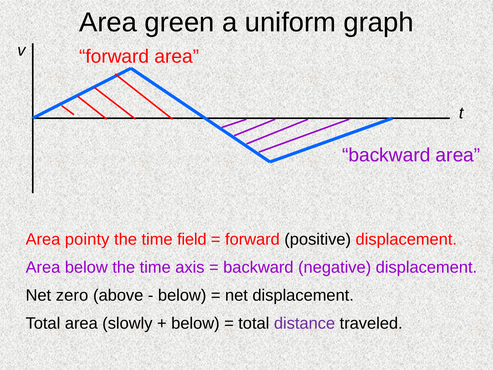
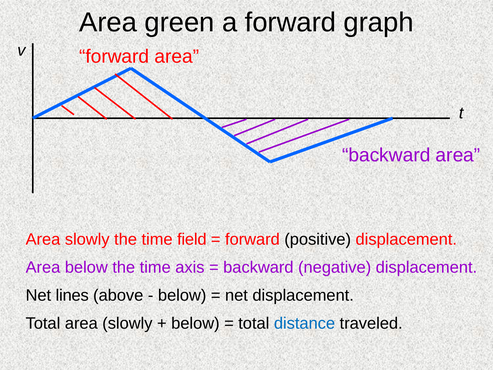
a uniform: uniform -> forward
pointy at (87, 239): pointy -> slowly
zero: zero -> lines
distance colour: purple -> blue
